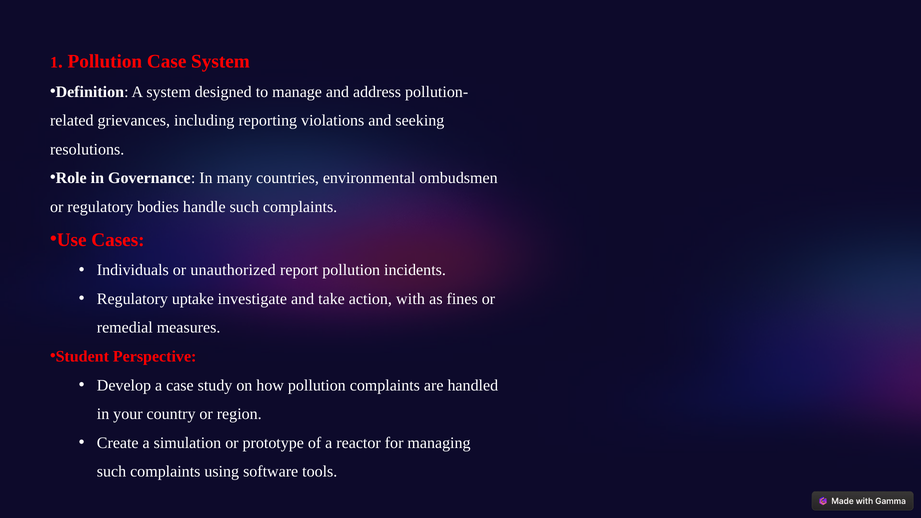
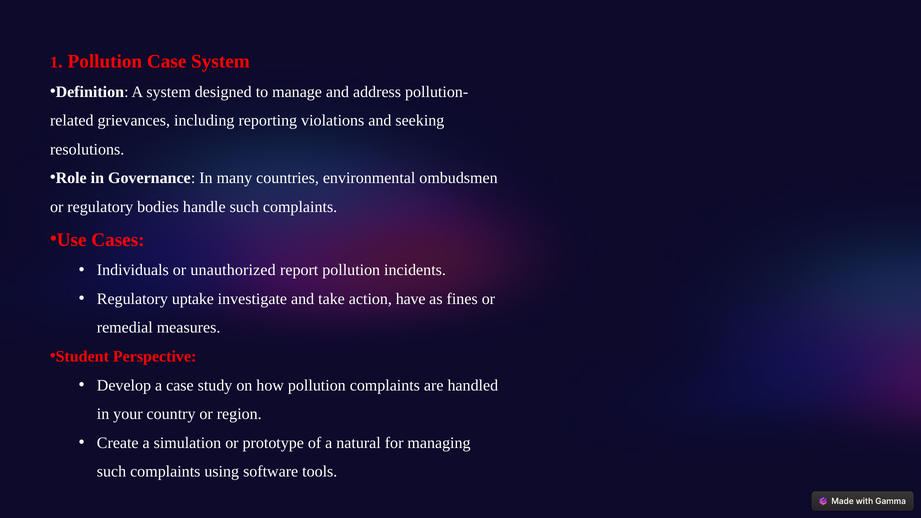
with: with -> have
reactor: reactor -> natural
